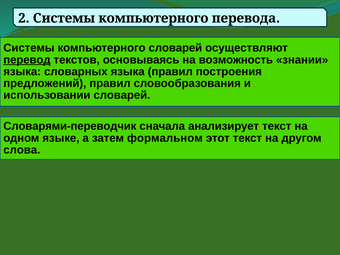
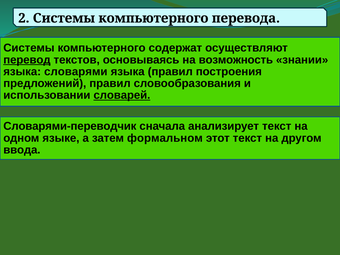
компьютерного словарей: словарей -> содержат
словарных: словарных -> словарями
словарей at (122, 95) underline: none -> present
слова: слова -> ввода
